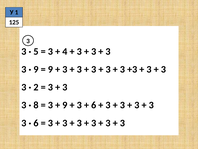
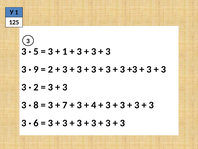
4 at (65, 51): 4 -> 1
9 at (50, 69): 9 -> 2
9 at (65, 105): 9 -> 7
6 at (94, 105): 6 -> 4
